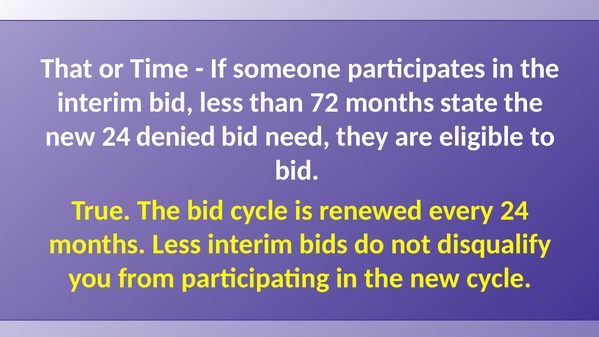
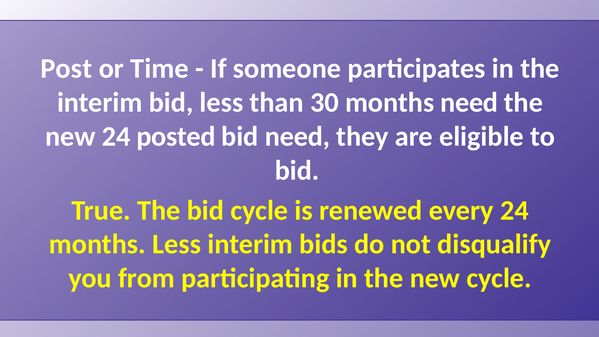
That: That -> Post
72: 72 -> 30
months state: state -> need
denied: denied -> posted
